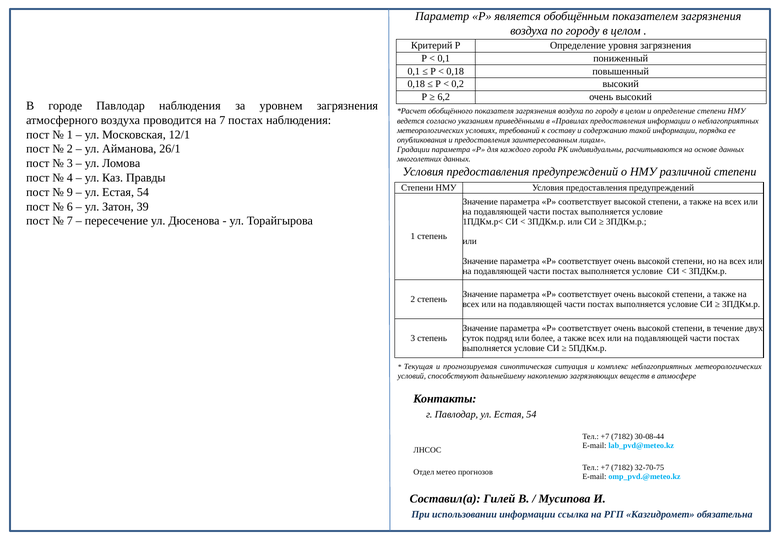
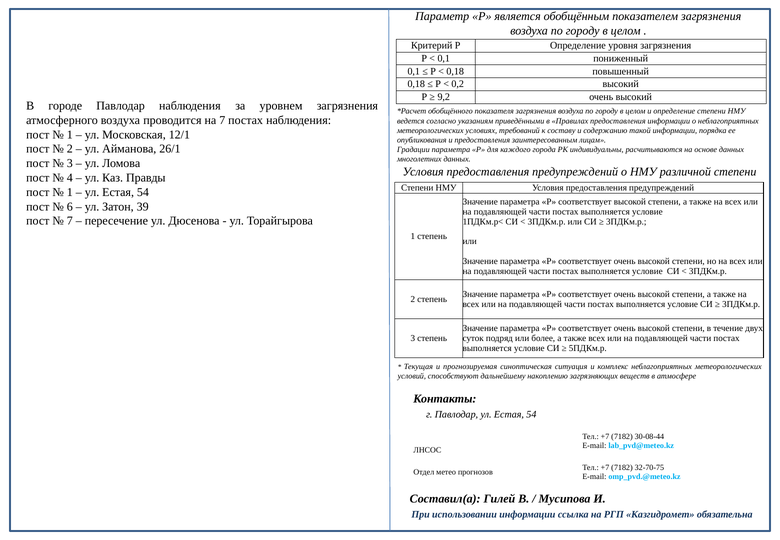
6,2: 6,2 -> 9,2
9 at (70, 192): 9 -> 1
